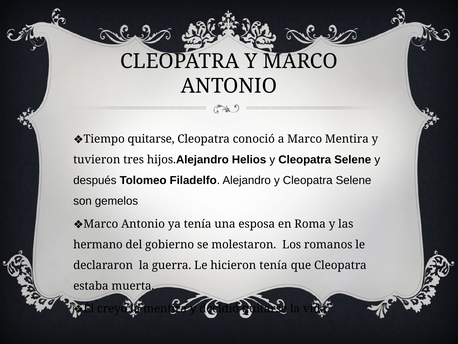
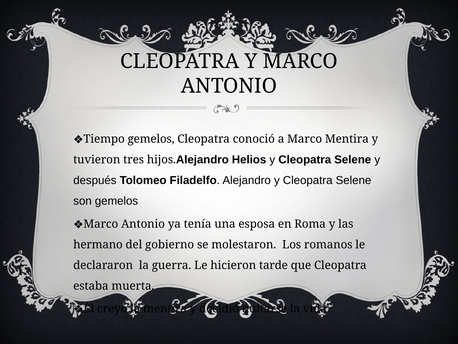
quitarse at (151, 139): quitarse -> gemelos
hicieron tenía: tenía -> tarde
